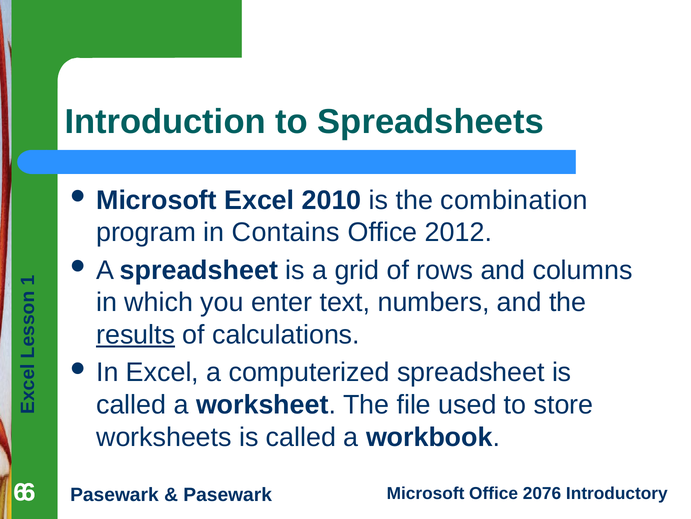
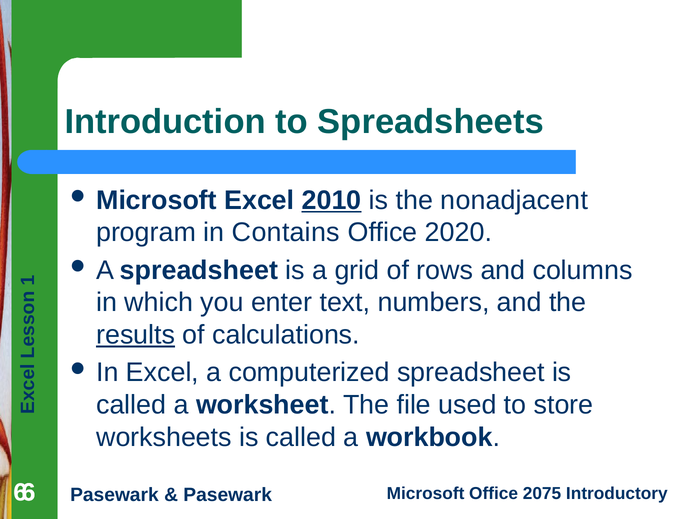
2010 underline: none -> present
combination: combination -> nonadjacent
2012: 2012 -> 2020
2076: 2076 -> 2075
